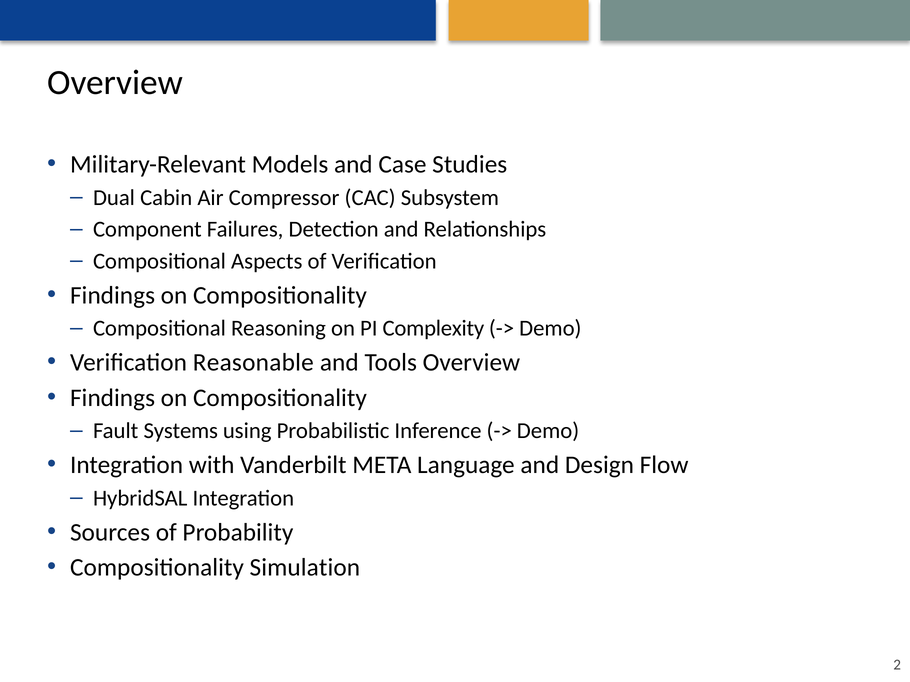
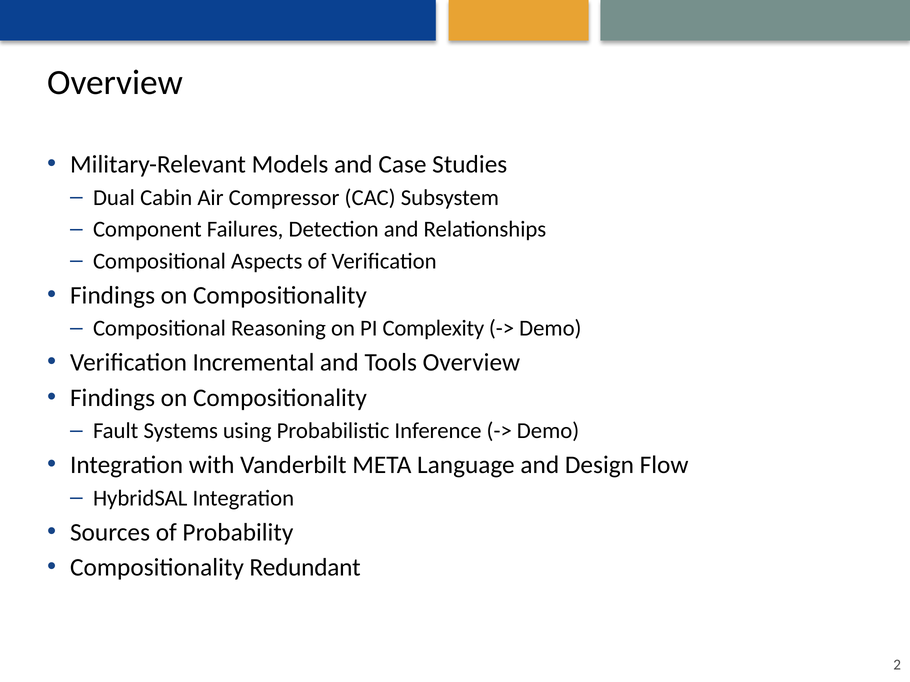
Reasonable: Reasonable -> Incremental
Simulation: Simulation -> Redundant
